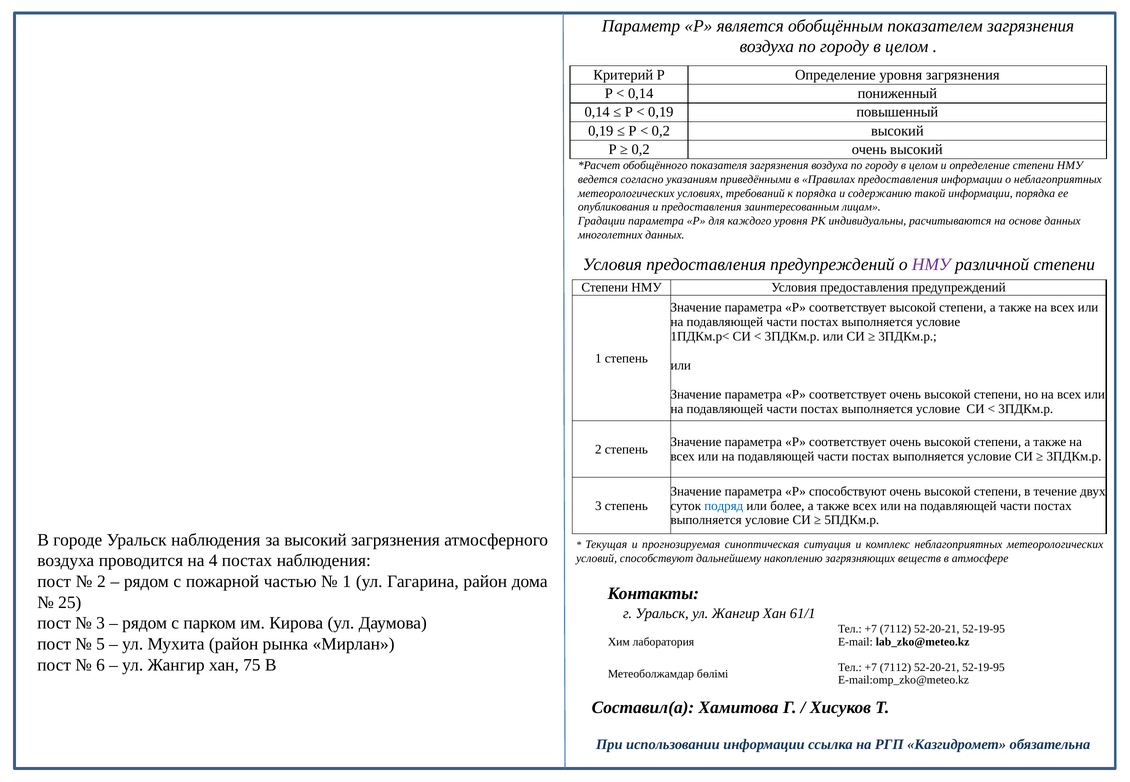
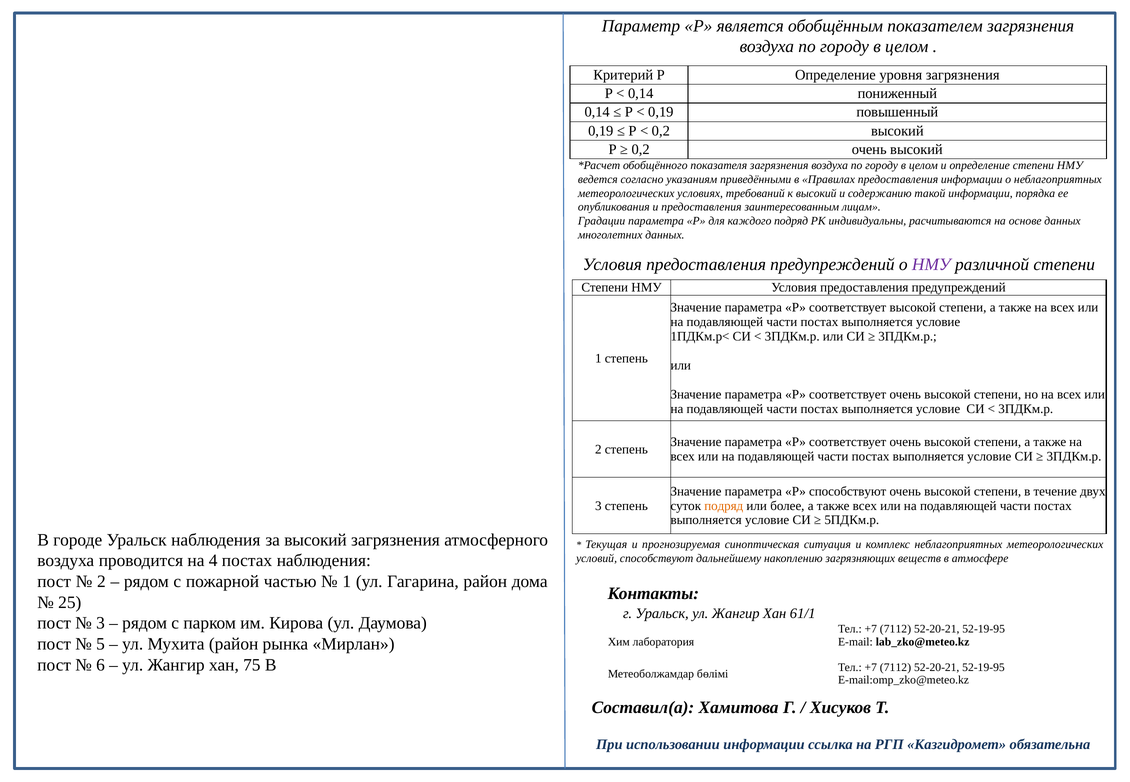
к порядка: порядка -> высокий
каждого уровня: уровня -> подряд
подряд at (724, 506) colour: blue -> orange
